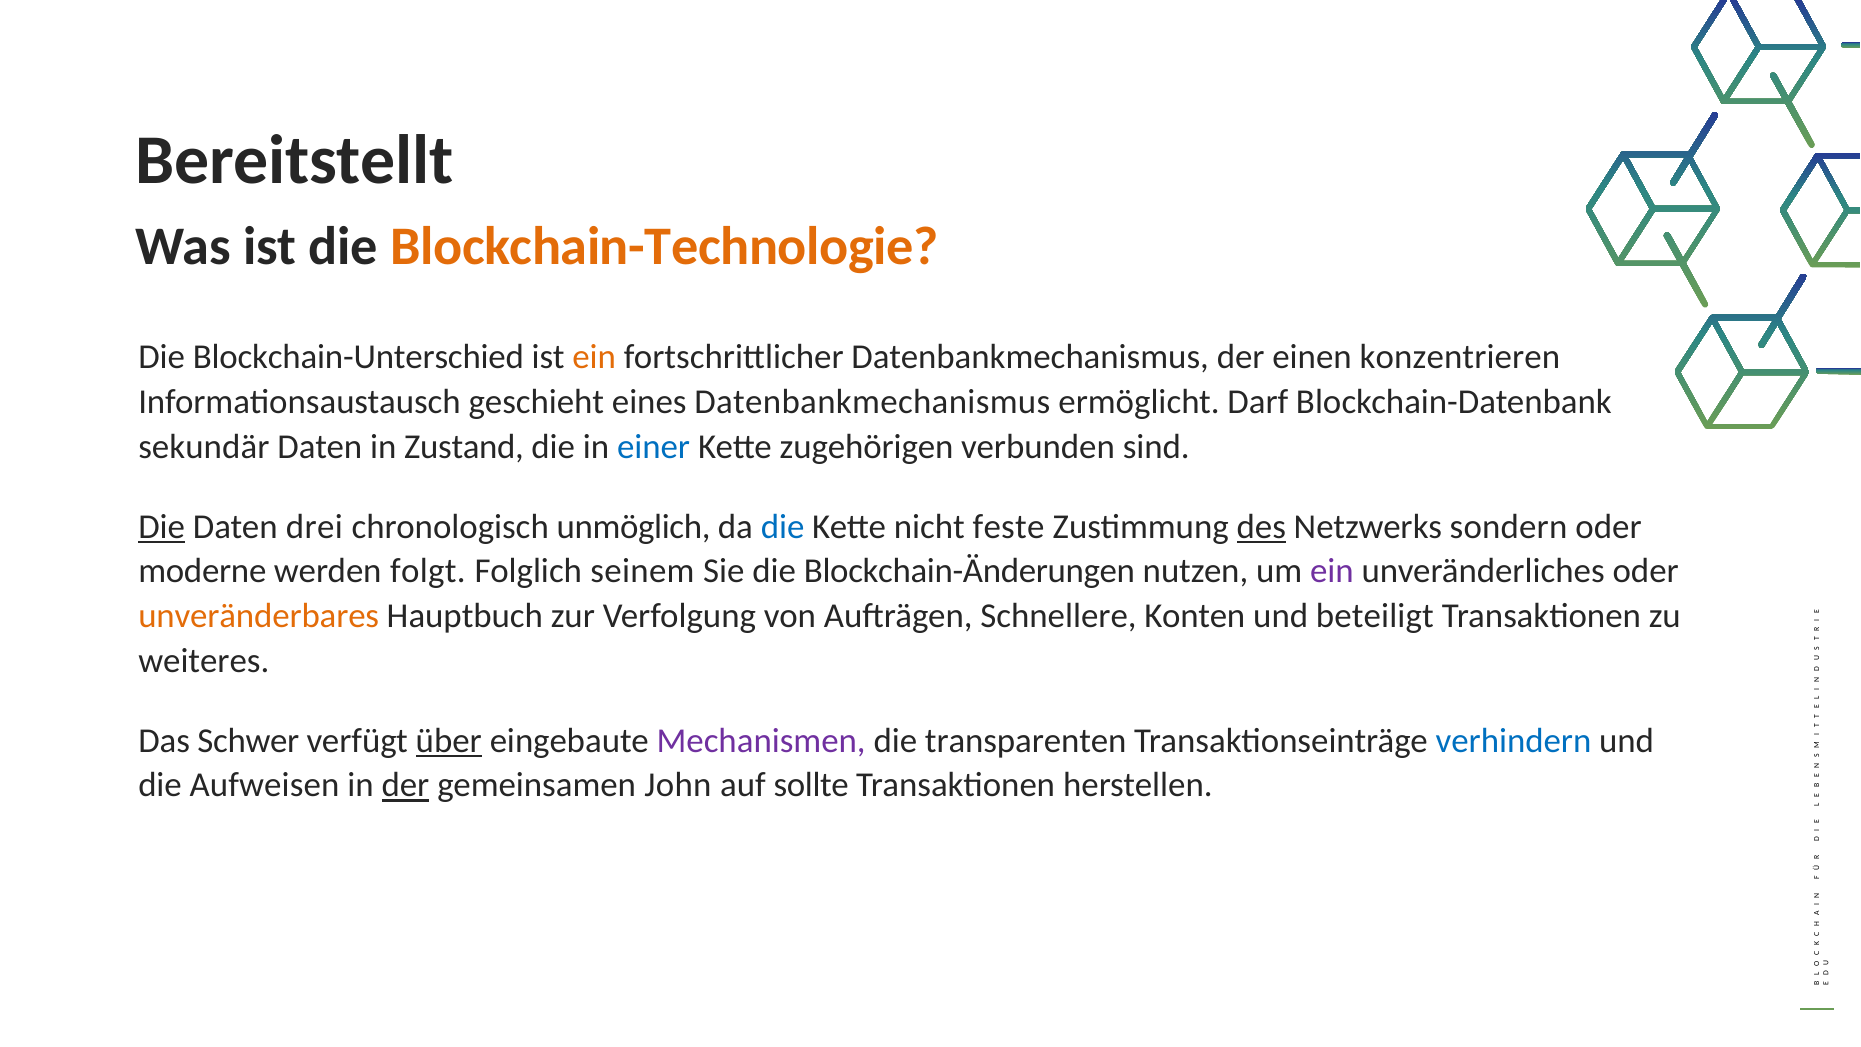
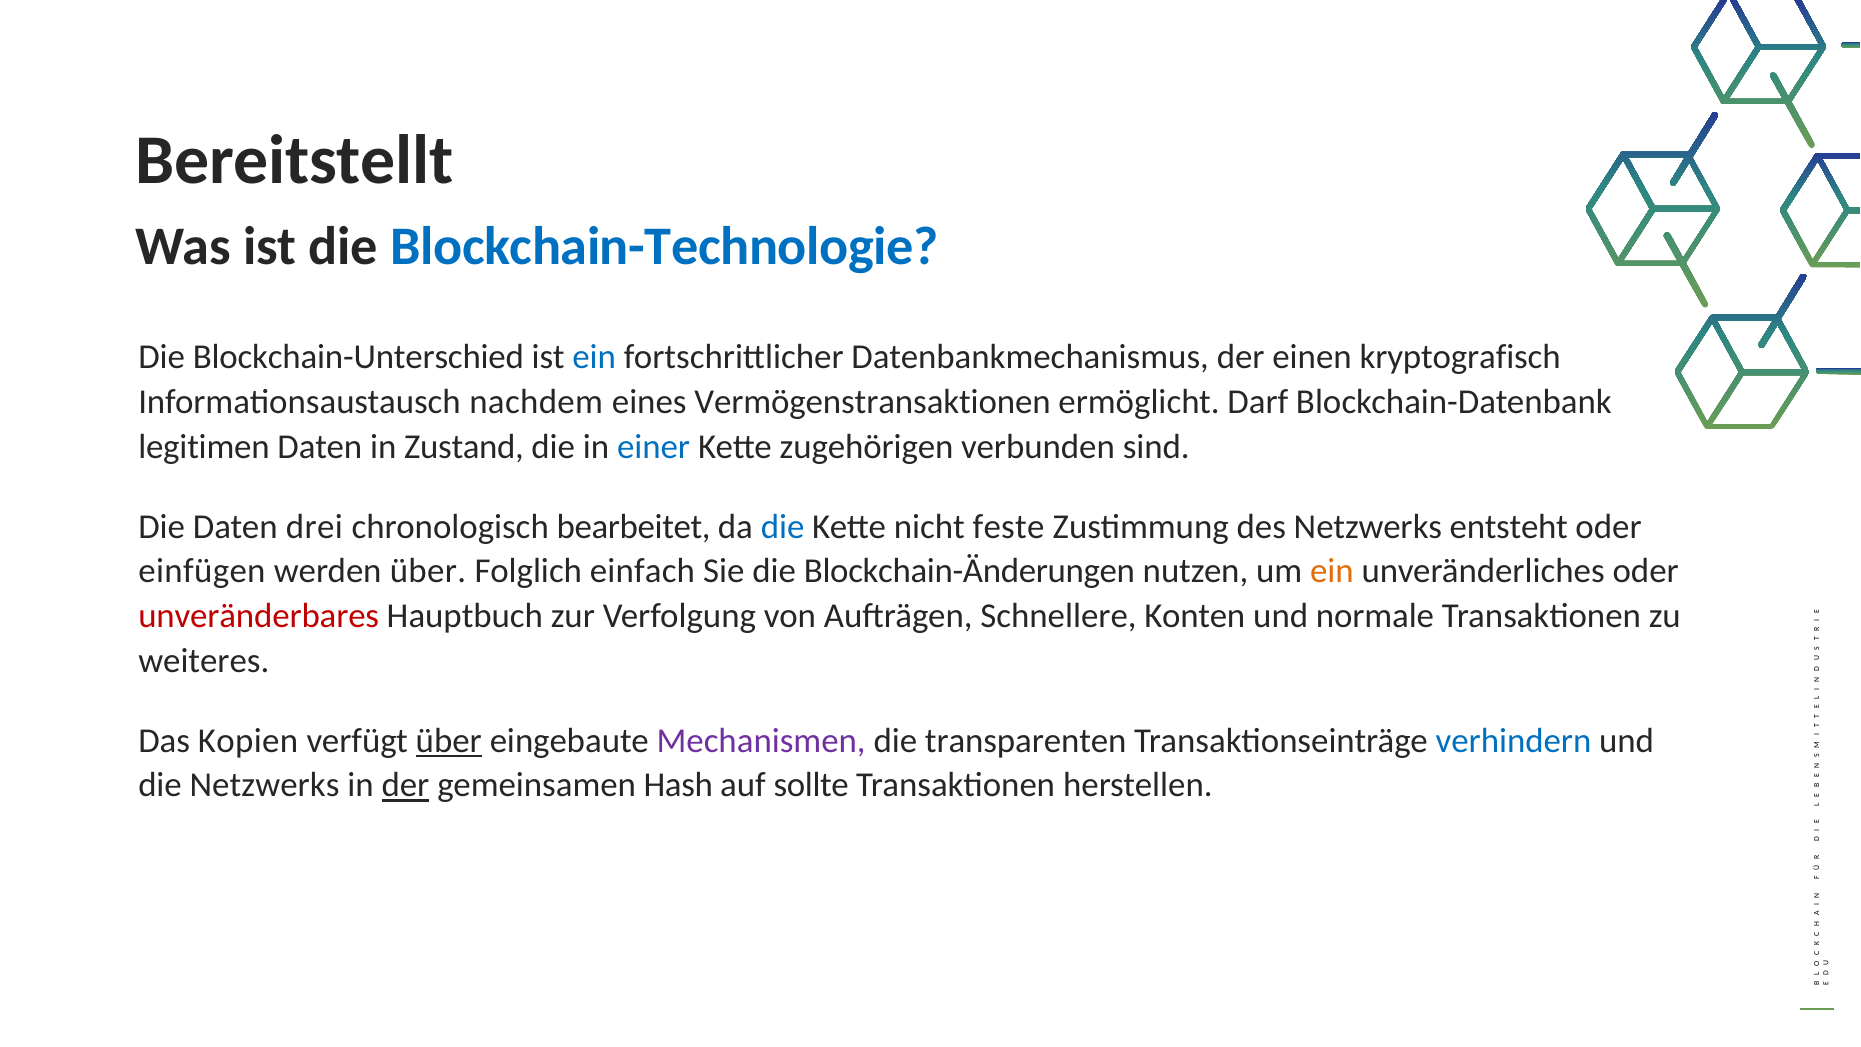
Blockchain-Technologie colour: orange -> blue
ein at (594, 357) colour: orange -> blue
konzentrieren: konzentrieren -> kryptografisch
geschieht: geschieht -> nachdem
eines Datenbankmechanismus: Datenbankmechanismus -> Vermögenstransaktionen
sekundär: sekundär -> legitimen
Die at (162, 527) underline: present -> none
unmöglich: unmöglich -> bearbeitet
des underline: present -> none
sondern: sondern -> entsteht
moderne: moderne -> einfügen
werden folgt: folgt -> über
seinem: seinem -> einfach
ein at (1332, 571) colour: purple -> orange
unveränderbares colour: orange -> red
beteiligt: beteiligt -> normale
Schwer: Schwer -> Kopien
die Aufweisen: Aufweisen -> Netzwerks
John: John -> Hash
